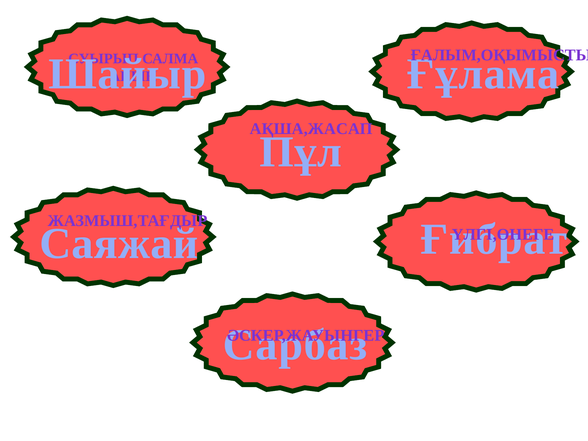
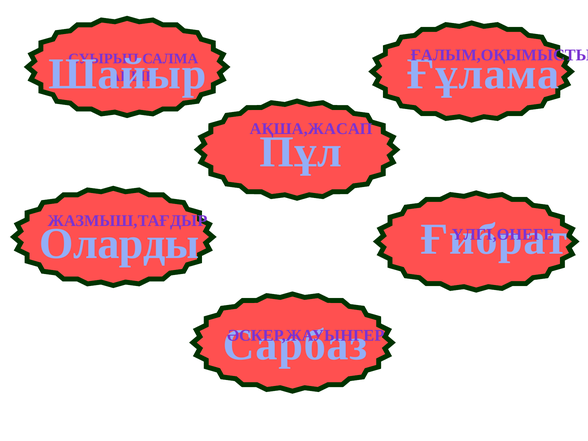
Саяжай: Саяжай -> Оларды
